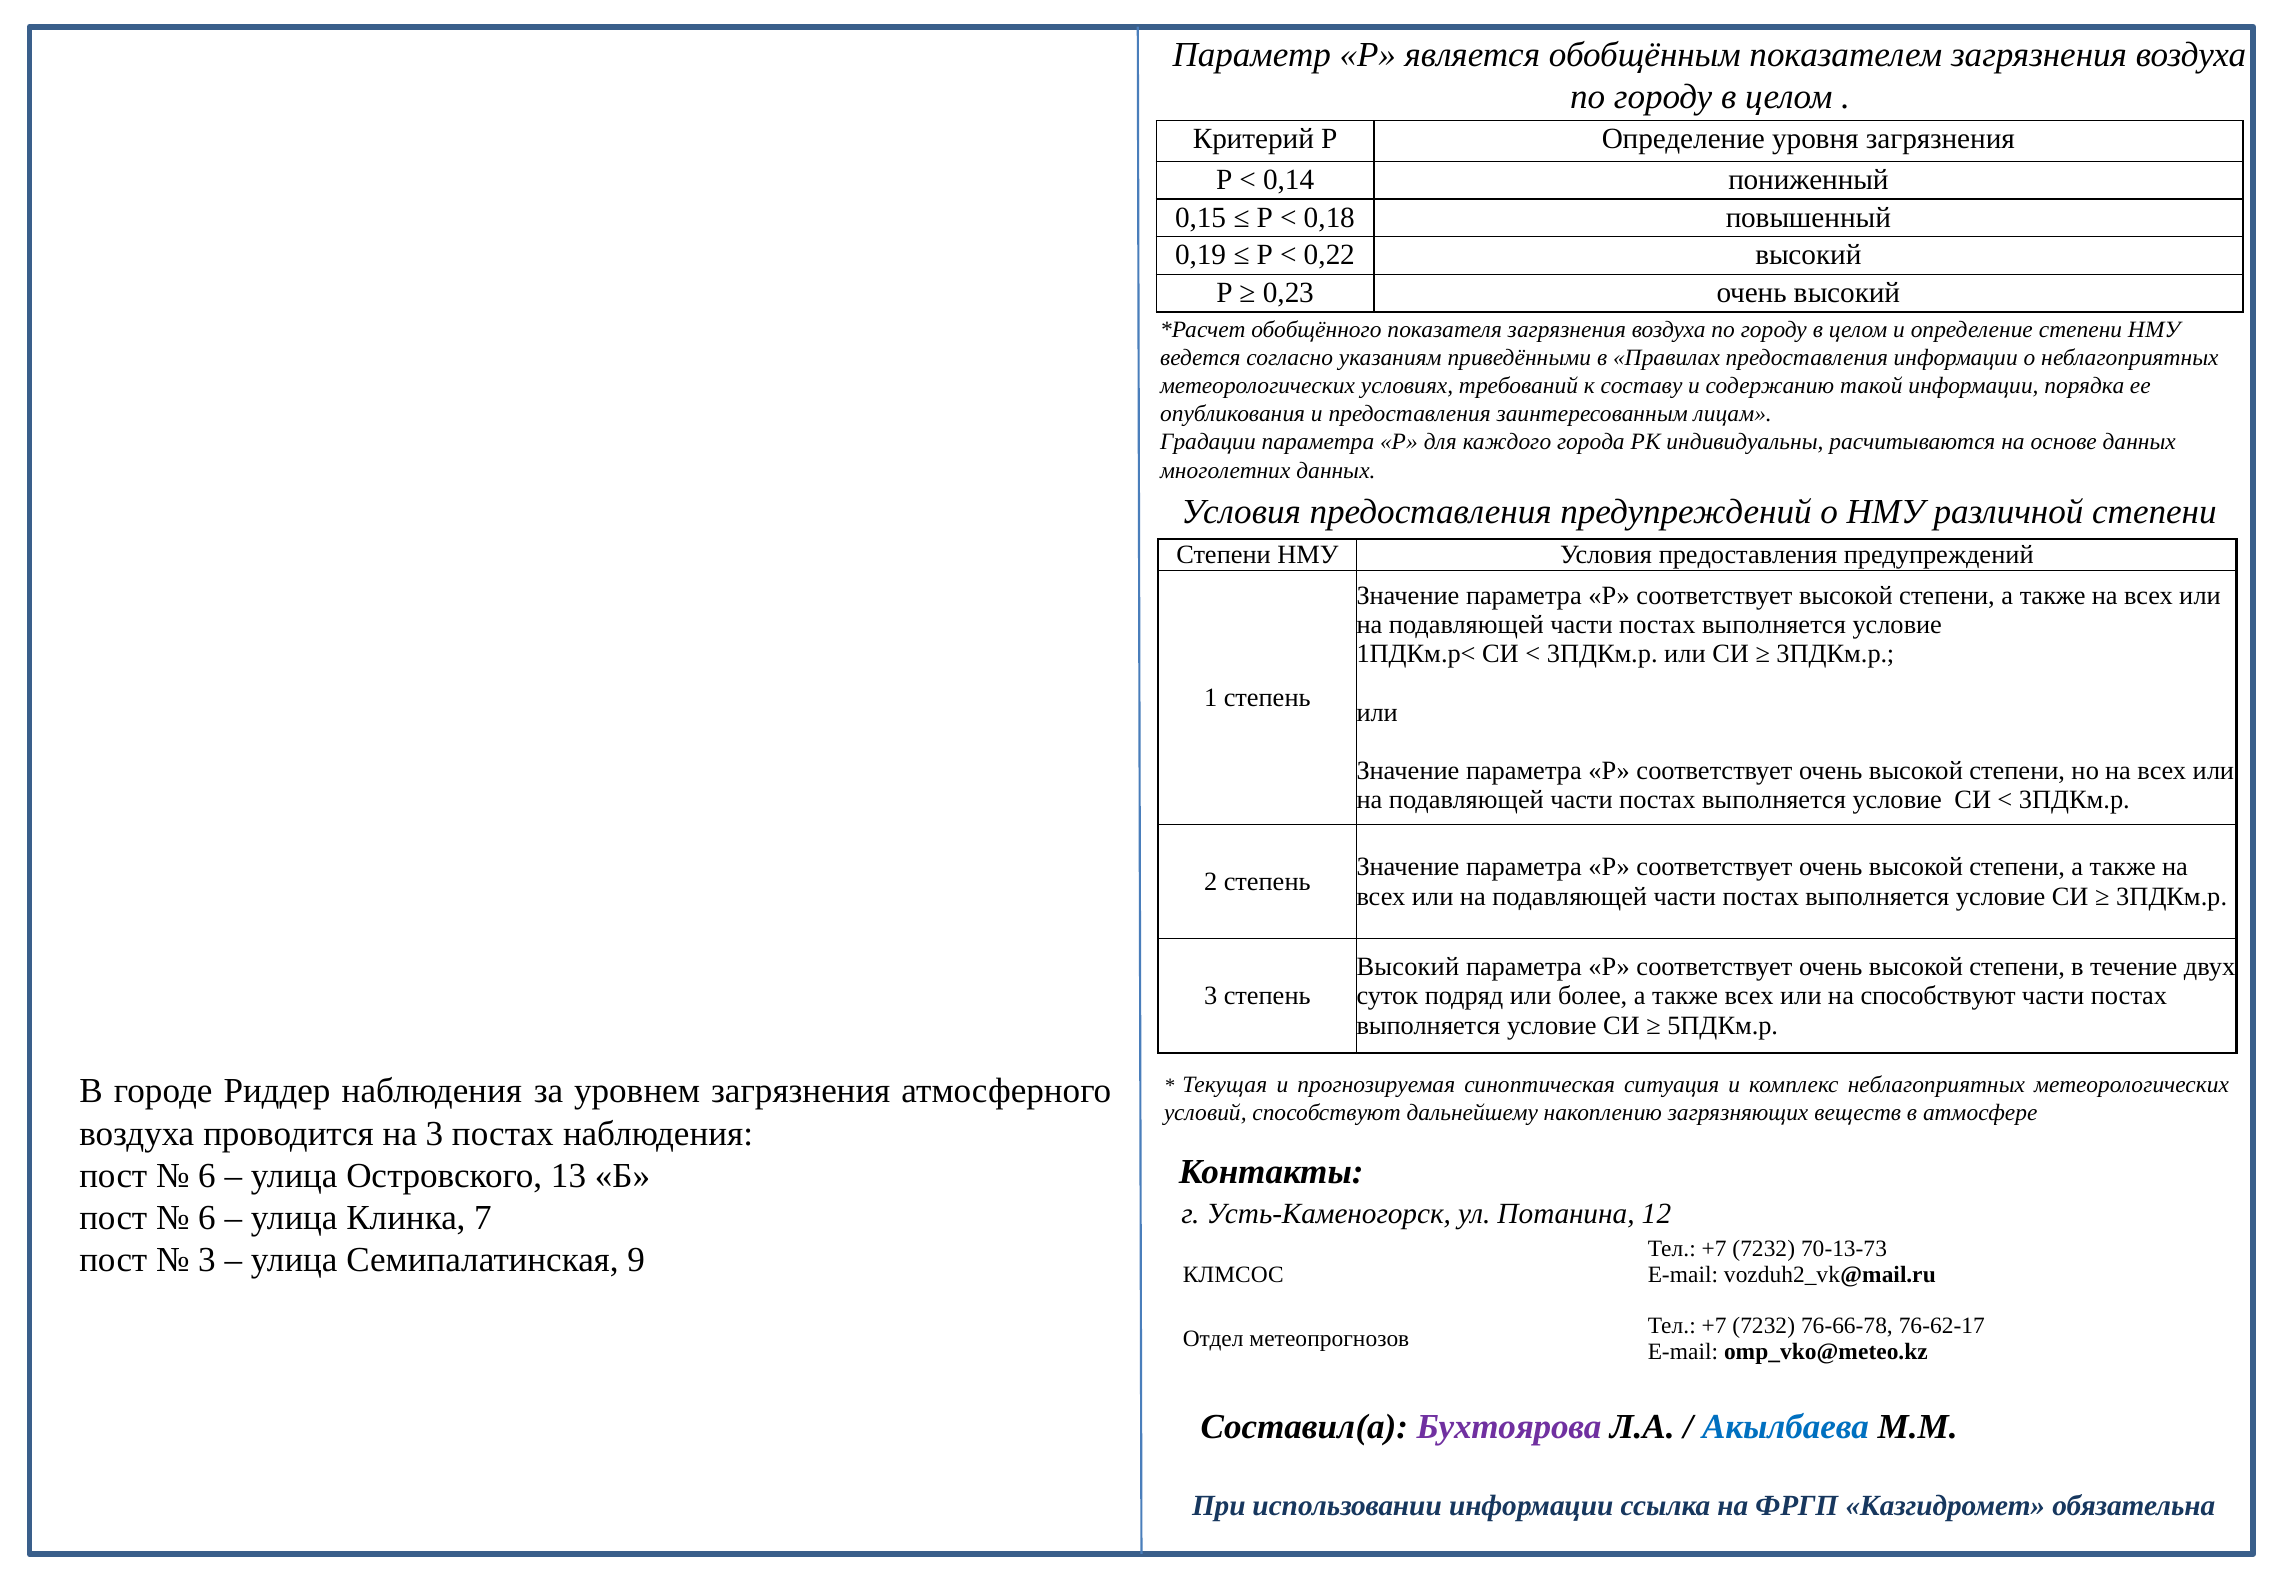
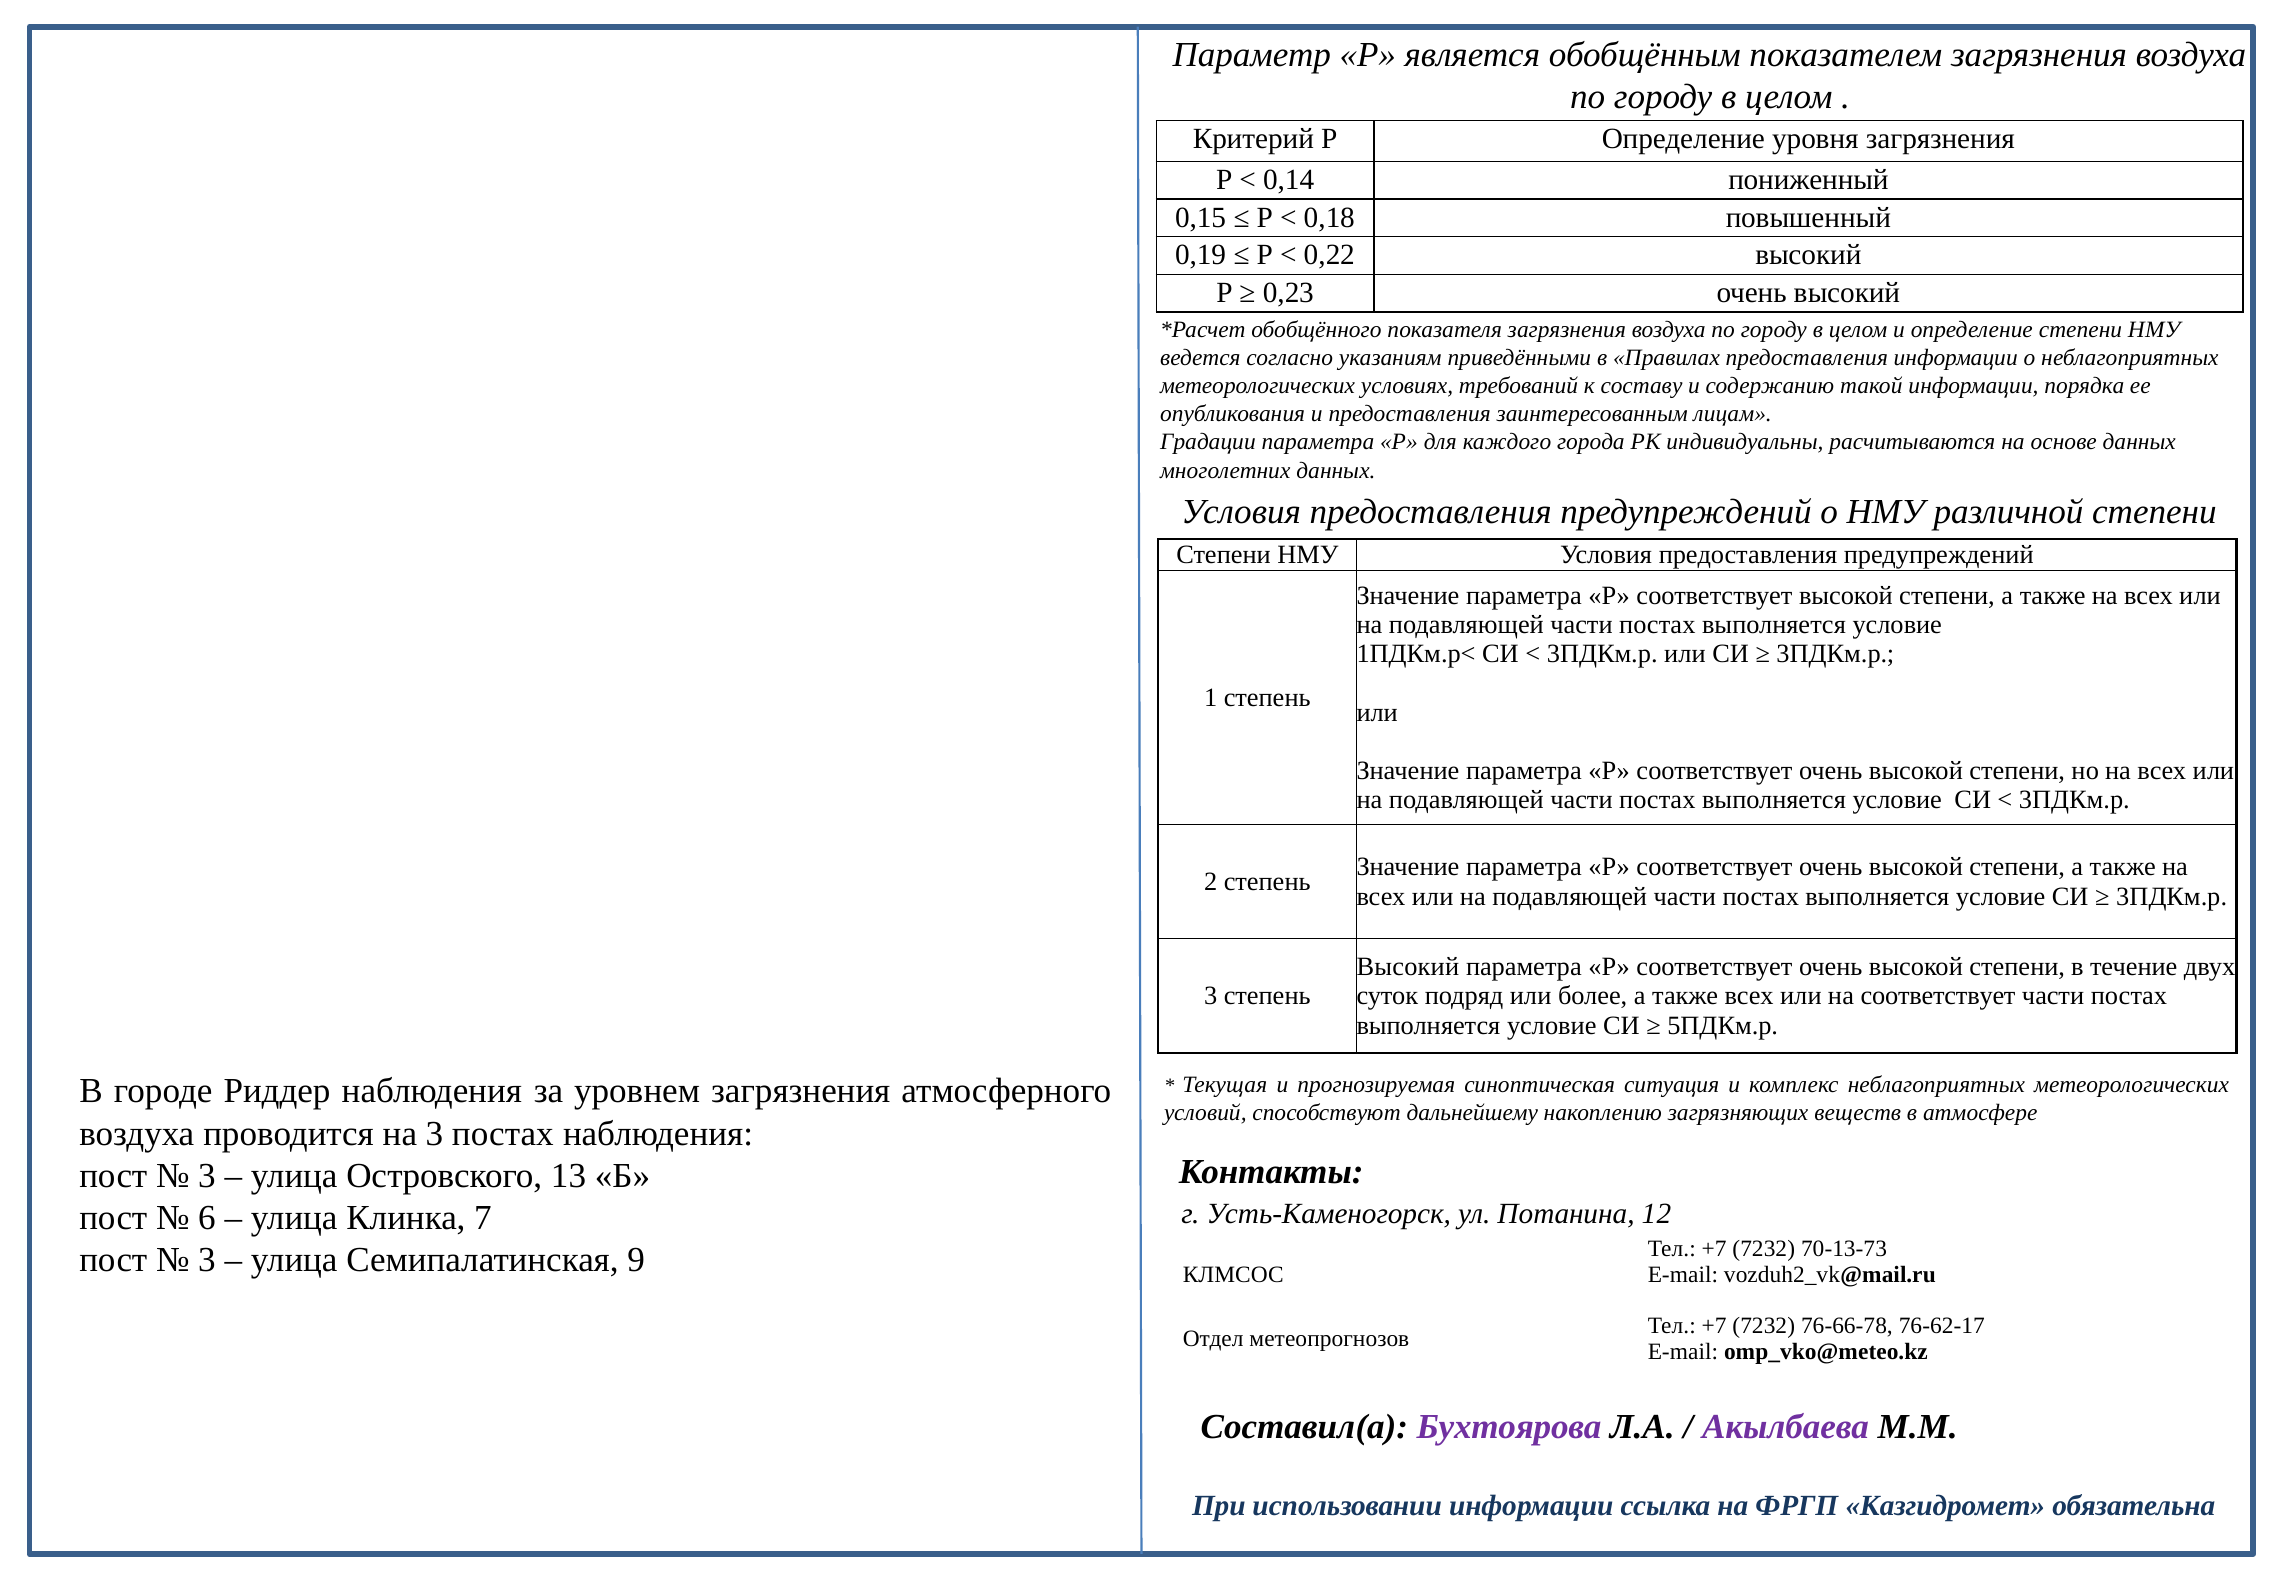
на способствуют: способствуют -> соответствует
6 at (207, 1175): 6 -> 3
Акылбаева colour: blue -> purple
